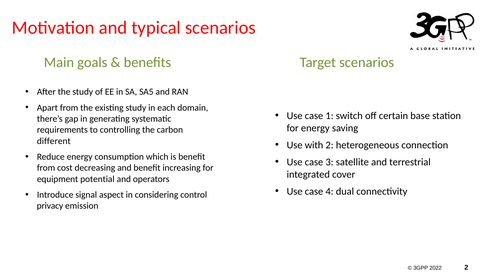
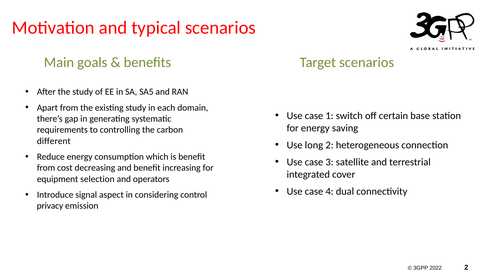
with: with -> long
potential: potential -> selection
